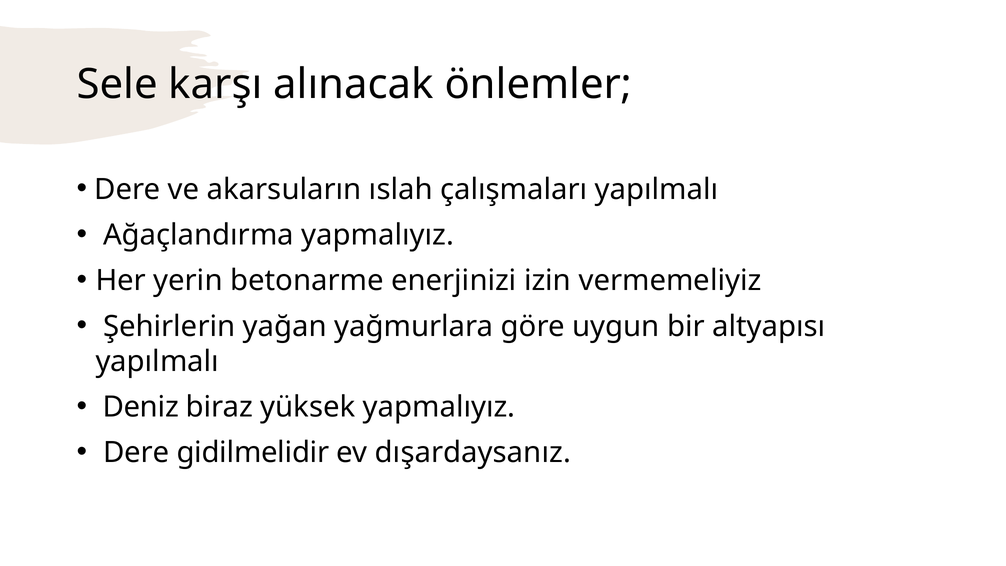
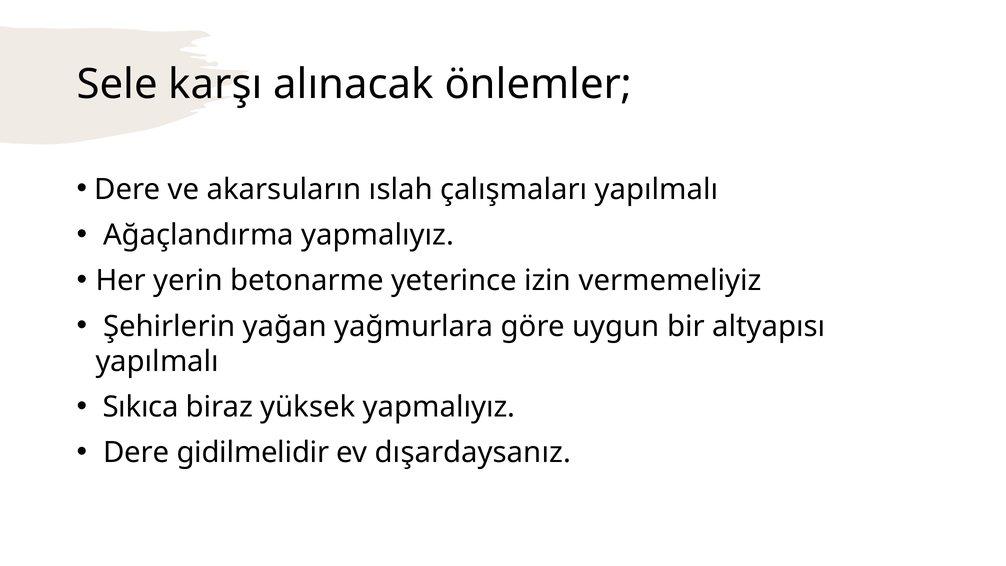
enerjinizi: enerjinizi -> yeterince
Deniz: Deniz -> Sıkıca
